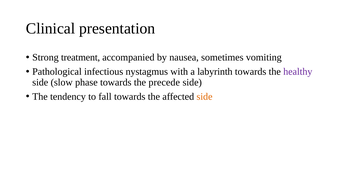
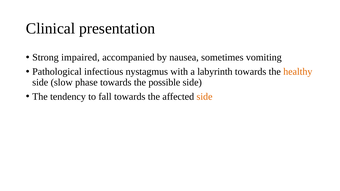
treatment: treatment -> impaired
healthy colour: purple -> orange
precede: precede -> possible
